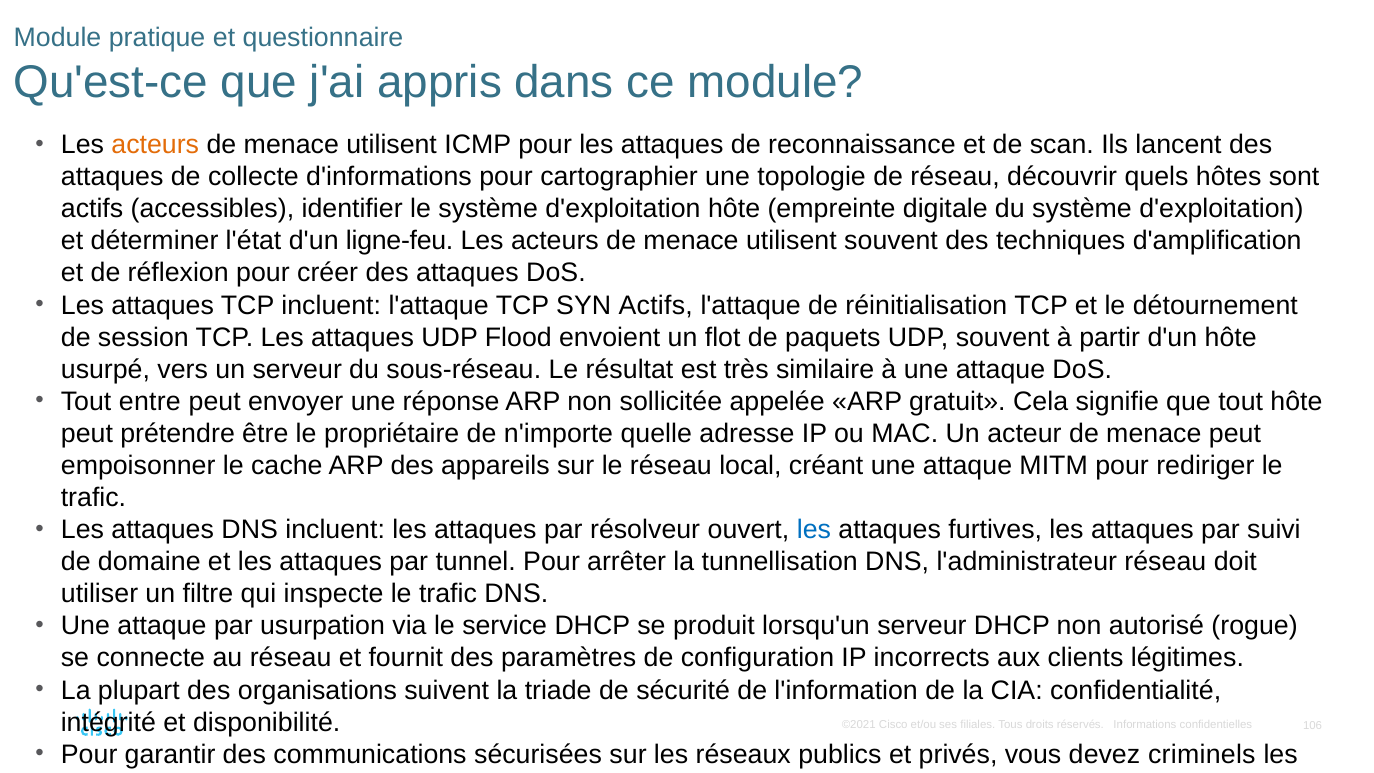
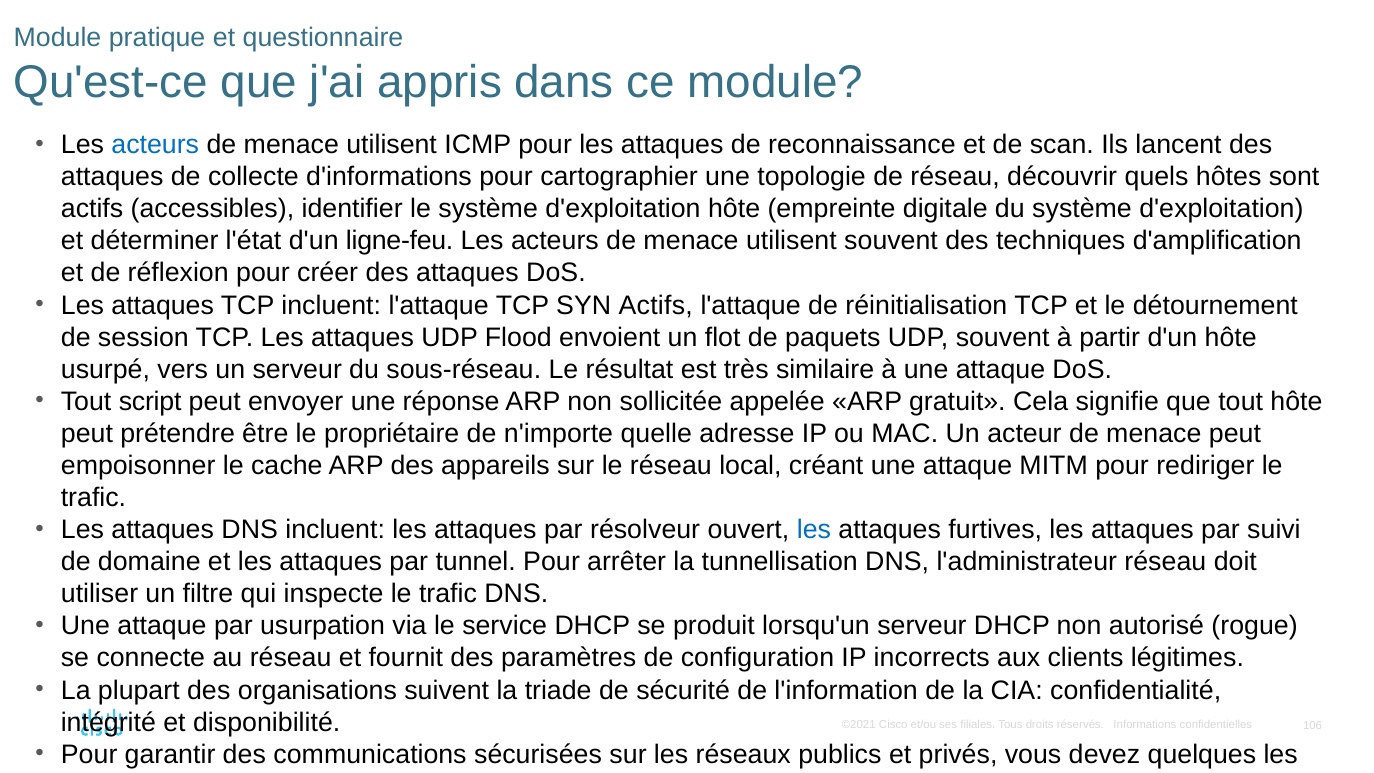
acteurs at (155, 145) colour: orange -> blue
entre: entre -> script
criminels: criminels -> quelques
